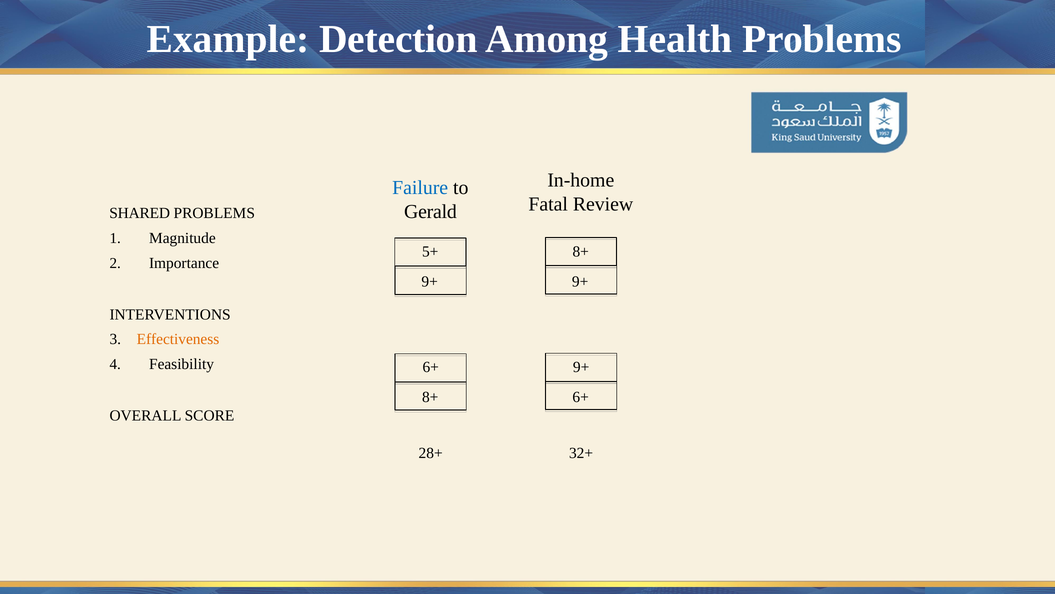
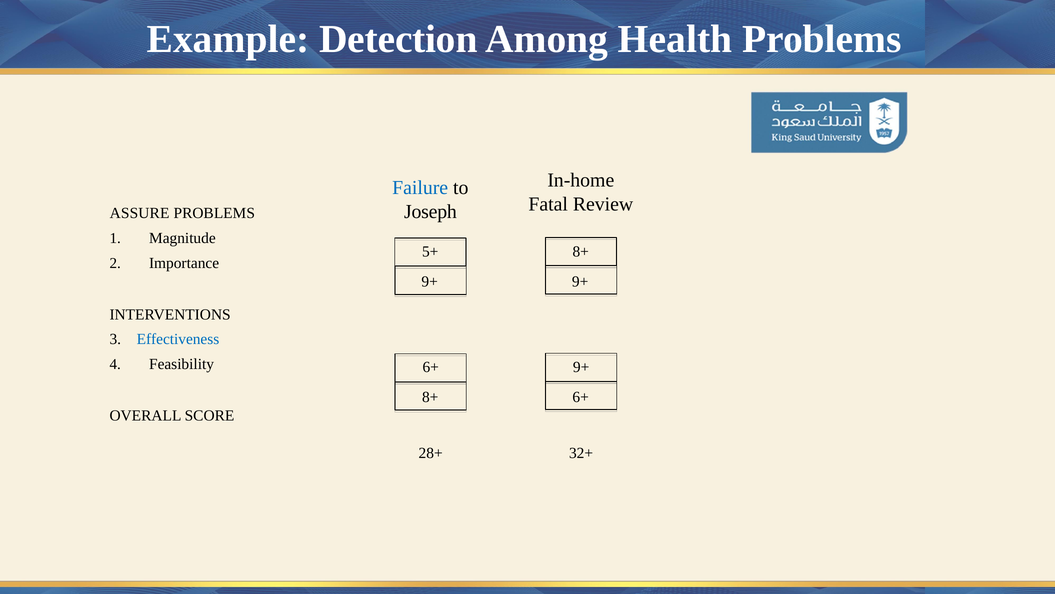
Gerald: Gerald -> Joseph
SHARED: SHARED -> ASSURE
Effectiveness colour: orange -> blue
